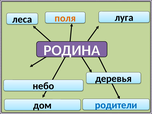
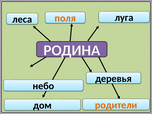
родители colour: blue -> orange
